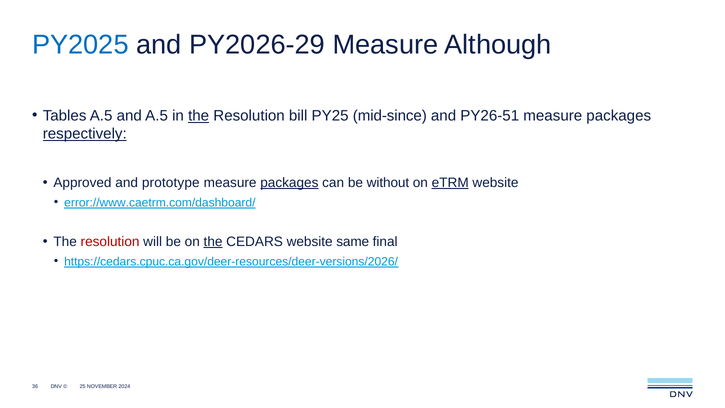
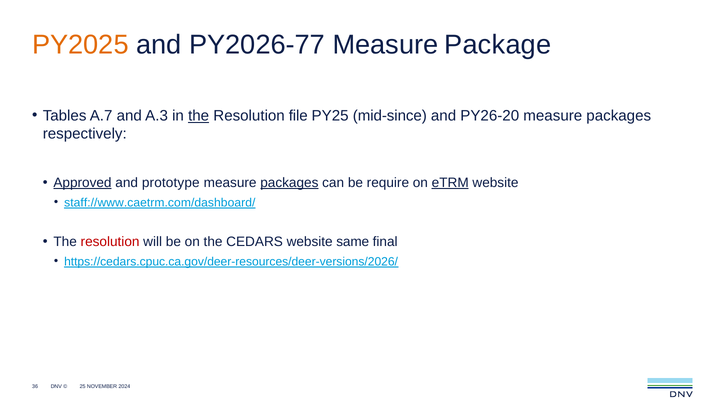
PY2025 colour: blue -> orange
PY2026-29: PY2026-29 -> PY2026-77
Although: Although -> Package
Tables A.5: A.5 -> A.7
and A.5: A.5 -> A.3
bill: bill -> file
PY26-51: PY26-51 -> PY26-20
respectively underline: present -> none
Approved underline: none -> present
without: without -> require
error://www.caetrm.com/dashboard/: error://www.caetrm.com/dashboard/ -> staff://www.caetrm.com/dashboard/
the at (213, 242) underline: present -> none
